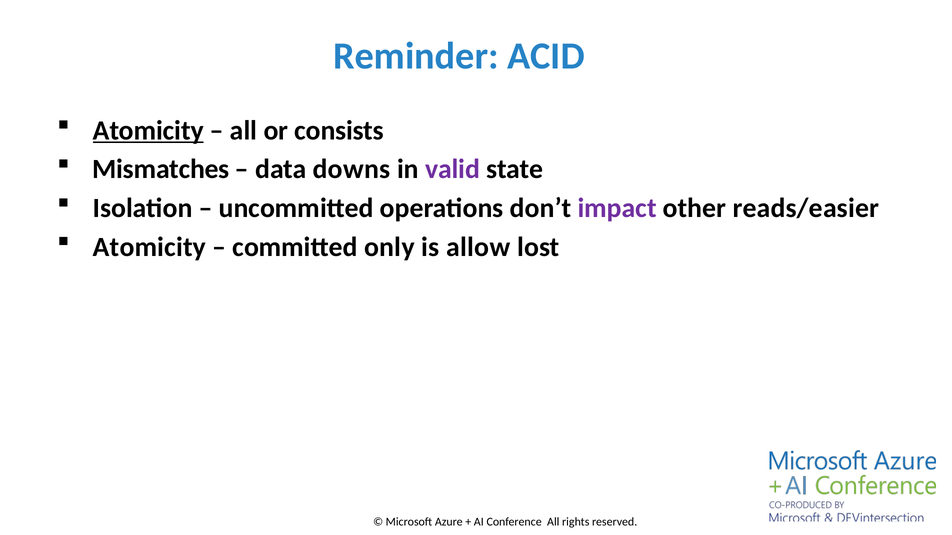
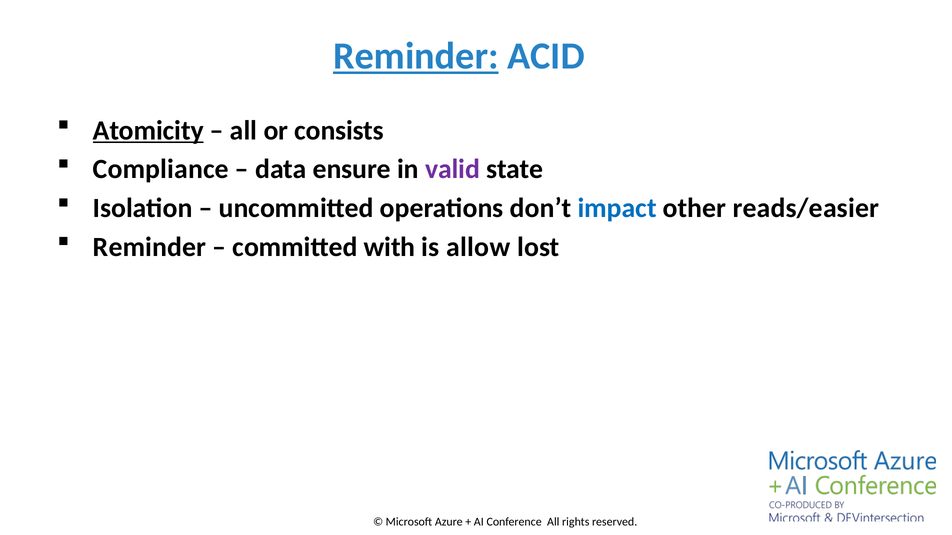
Reminder at (416, 56) underline: none -> present
Mismatches: Mismatches -> Compliance
downs: downs -> ensure
impact colour: purple -> blue
Atomicity at (149, 247): Atomicity -> Reminder
only: only -> with
